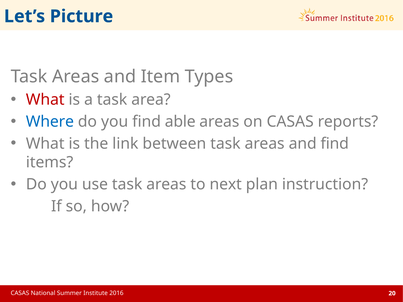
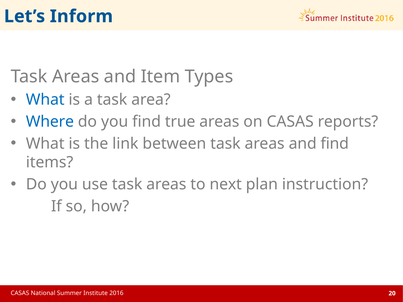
Picture: Picture -> Inform
What at (45, 100) colour: red -> blue
able: able -> true
